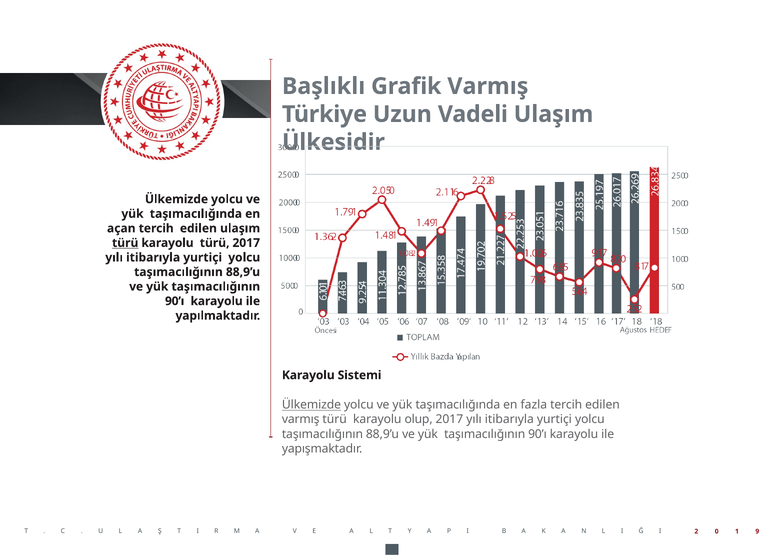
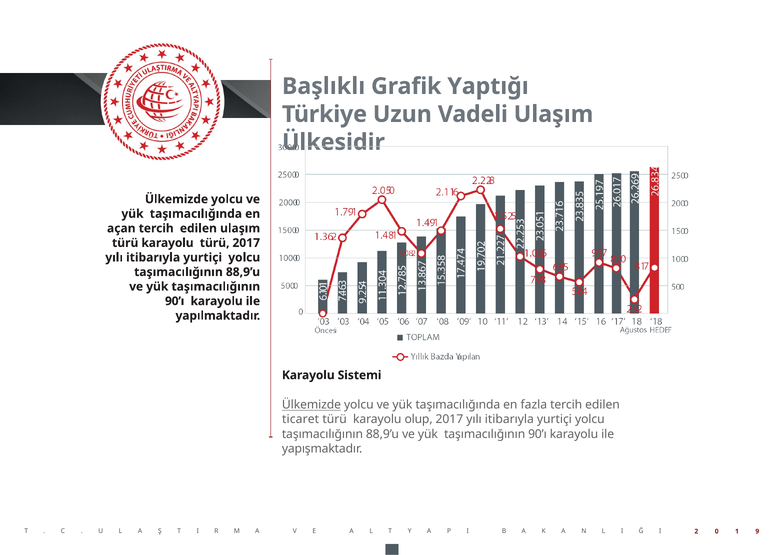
Grafik Varmış: Varmış -> Yaptığı
türü at (125, 243) underline: present -> none
varmış at (301, 419): varmış -> ticaret
